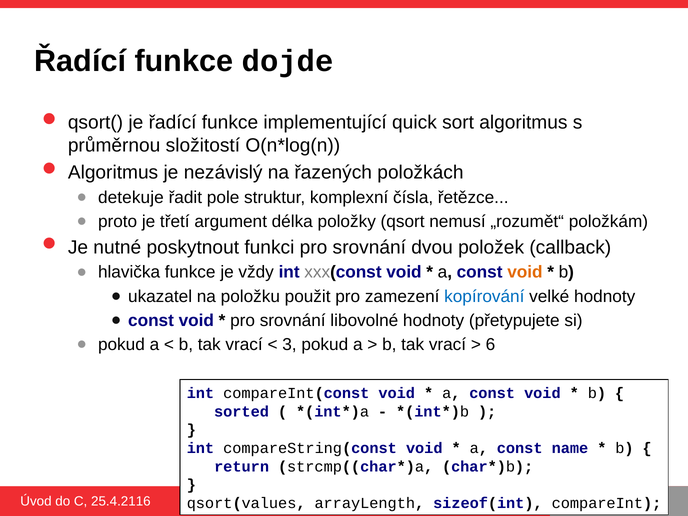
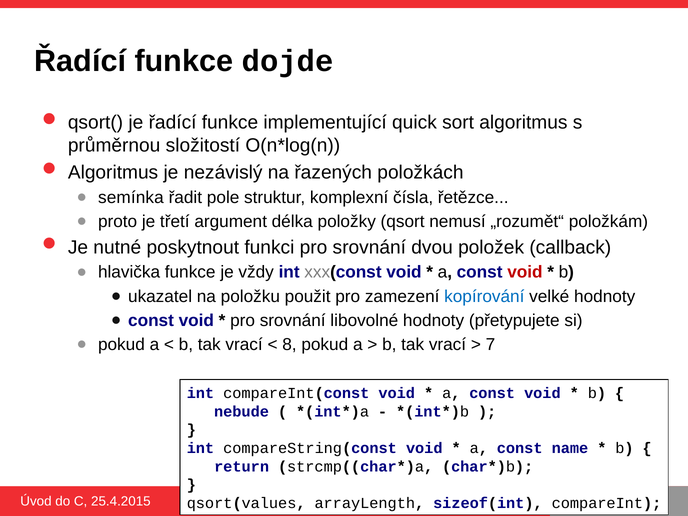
detekuje: detekuje -> semínka
void at (525, 272) colour: orange -> red
3: 3 -> 8
6: 6 -> 7
sorted: sorted -> nebude
25.4.2116: 25.4.2116 -> 25.4.2015
